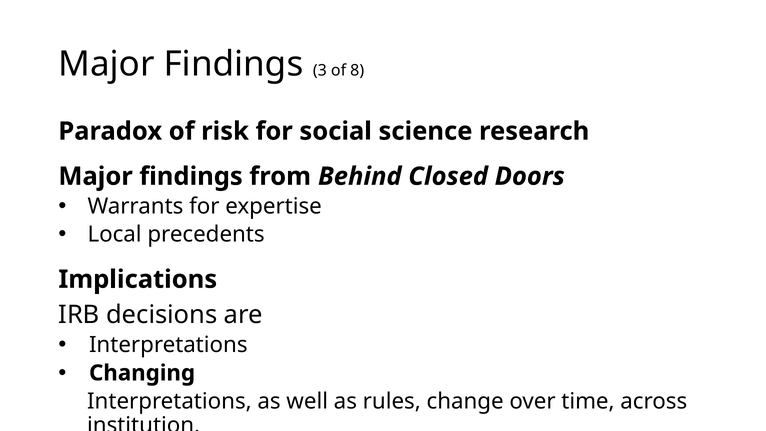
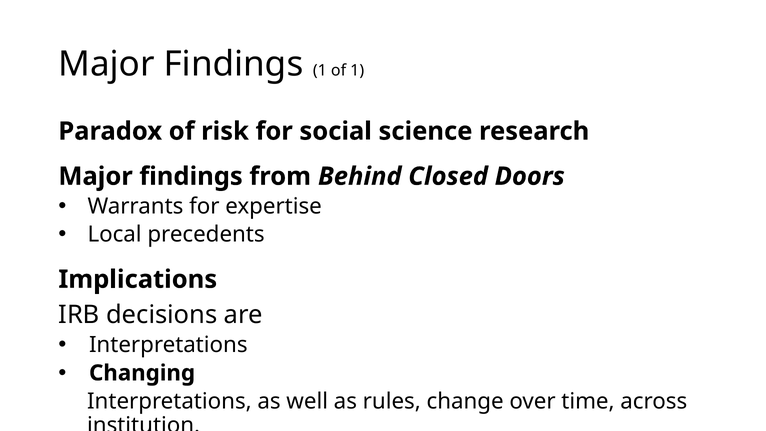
Findings 3: 3 -> 1
of 8: 8 -> 1
